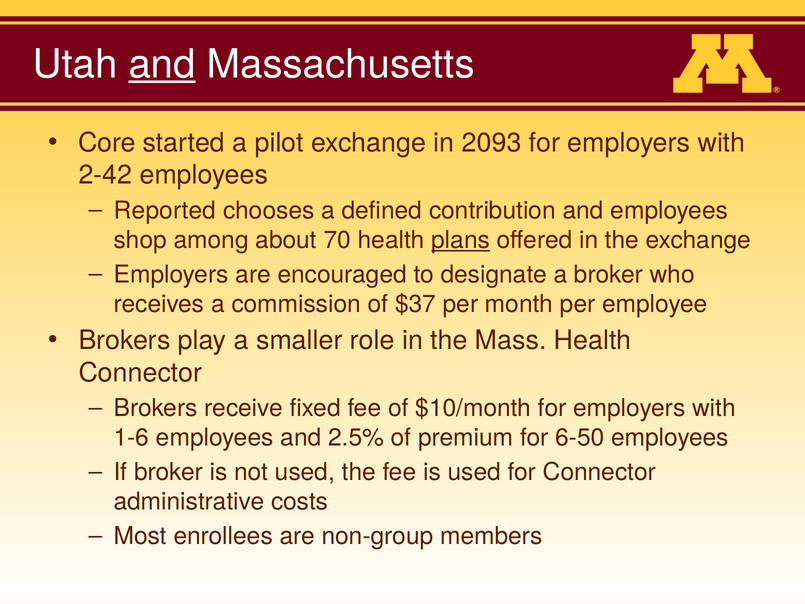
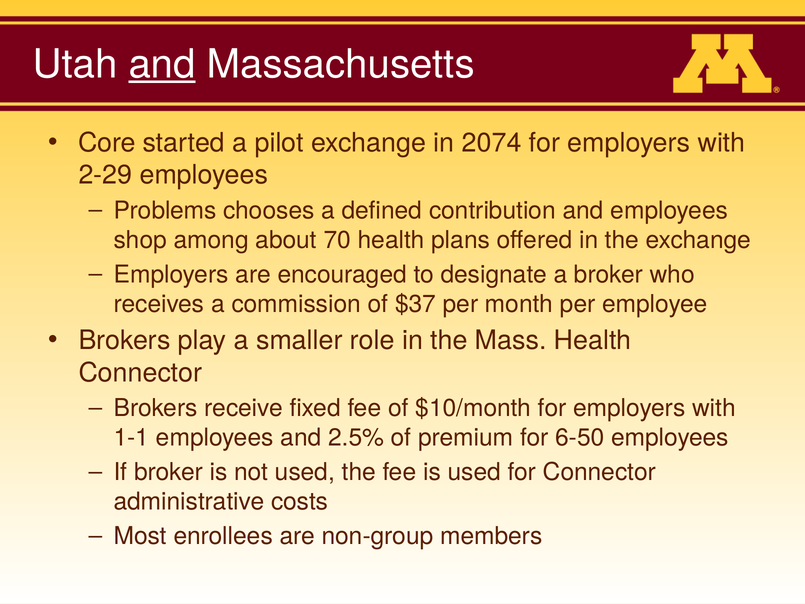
2093: 2093 -> 2074
2-42: 2-42 -> 2-29
Reported: Reported -> Problems
plans underline: present -> none
1-6: 1-6 -> 1-1
